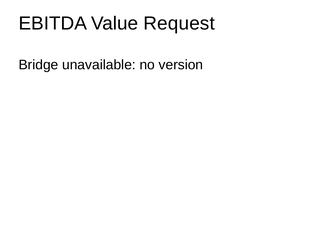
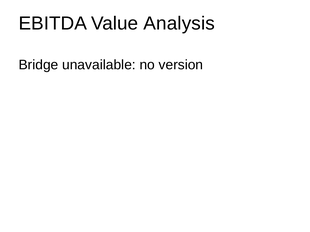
Request: Request -> Analysis
